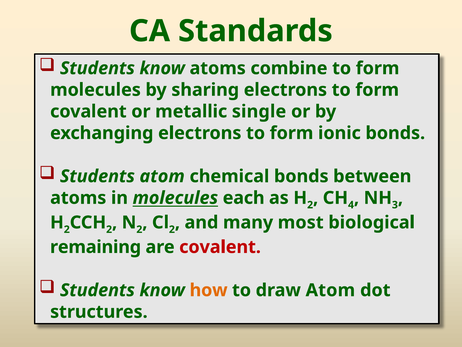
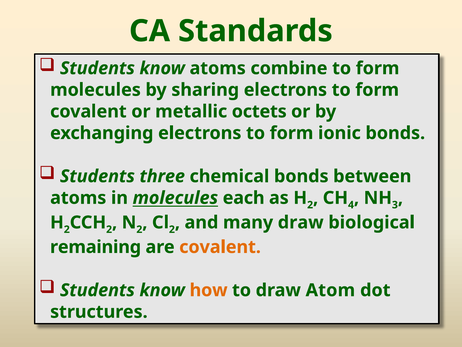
single: single -> octets
Students atom: atom -> three
many most: most -> draw
covalent at (220, 247) colour: red -> orange
